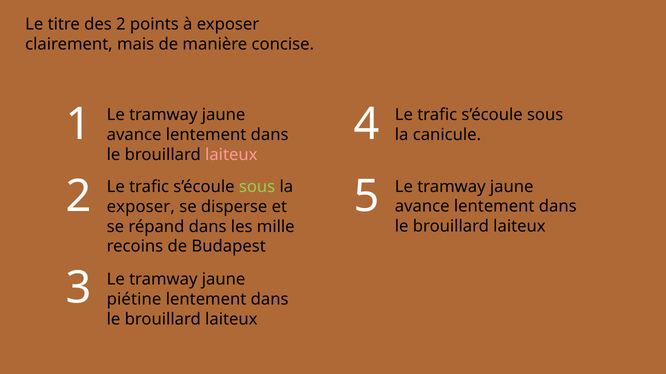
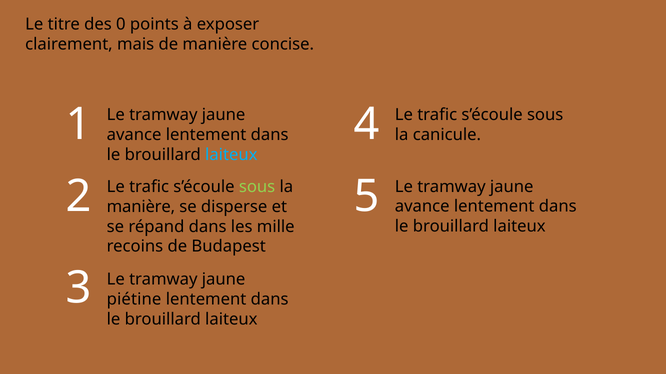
des 2: 2 -> 0
laiteux at (231, 155) colour: pink -> light blue
exposer at (141, 207): exposer -> manière
